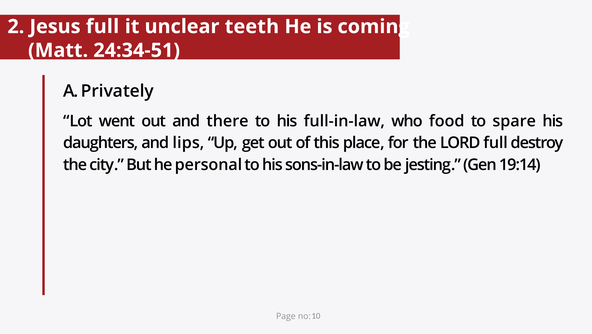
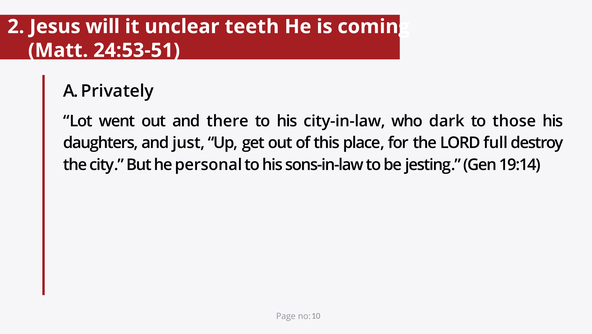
Jesus full: full -> will
24:34-51: 24:34-51 -> 24:53-51
full-in-law: full-in-law -> city-in-law
food: food -> dark
spare: spare -> those
lips: lips -> just
